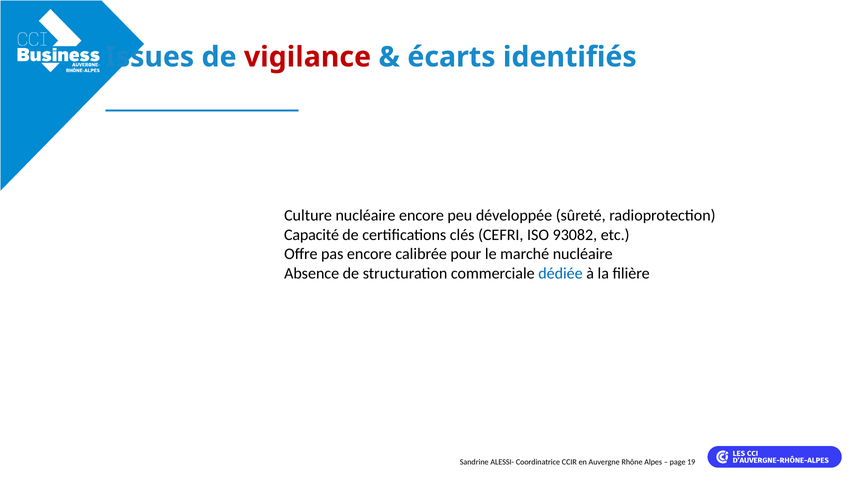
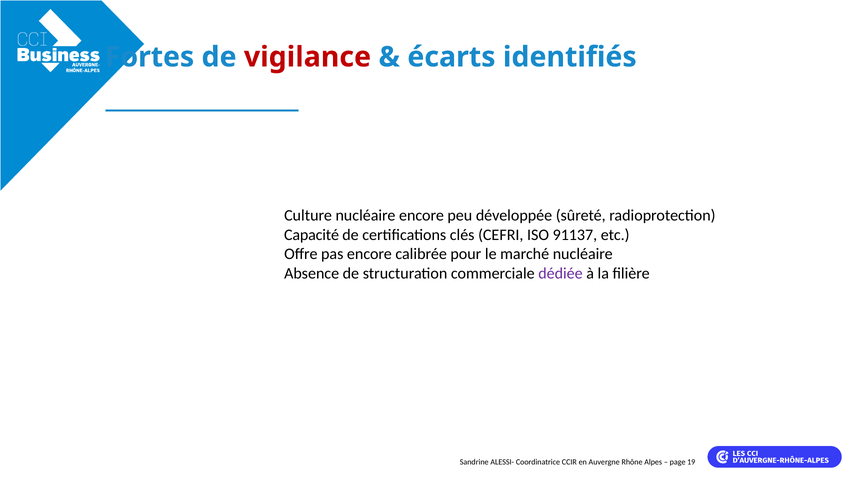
Issues: Issues -> Fortes
93082: 93082 -> 91137
dédiée colour: blue -> purple
